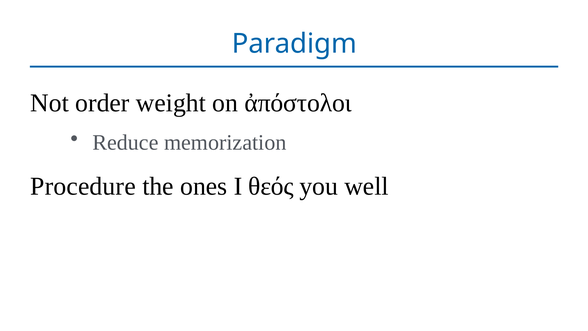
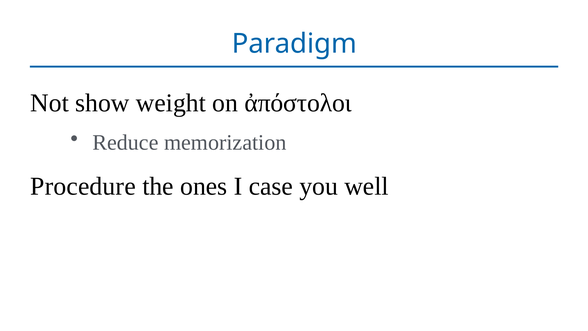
order: order -> show
θεός: θεός -> case
